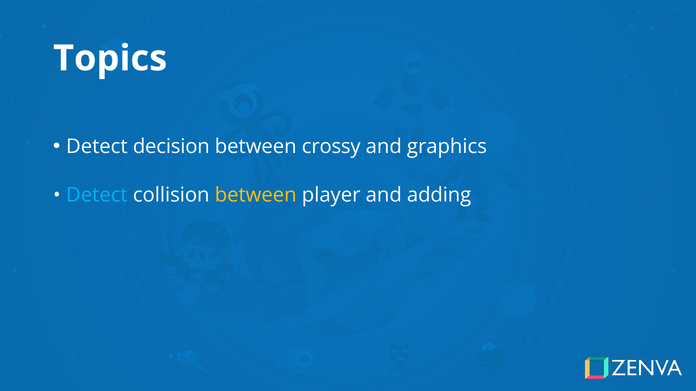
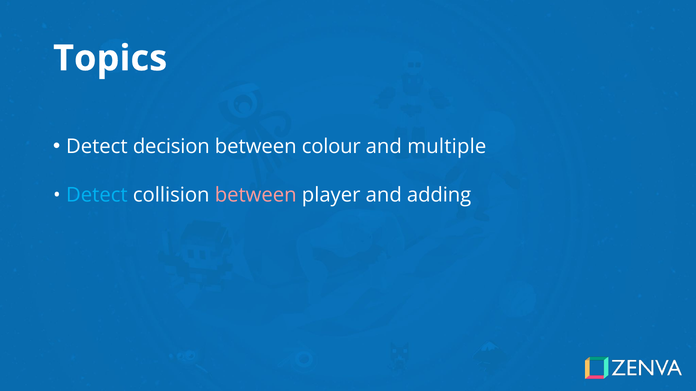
crossy: crossy -> colour
graphics: graphics -> multiple
between at (256, 196) colour: yellow -> pink
